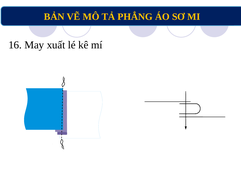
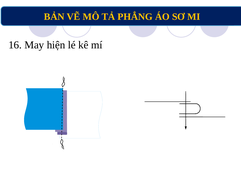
xuất: xuất -> hiện
